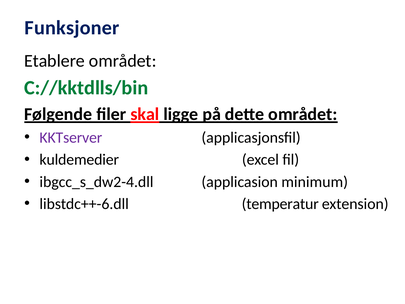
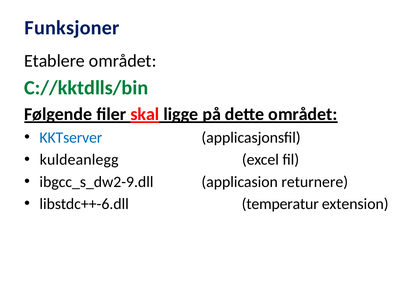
KKTserver colour: purple -> blue
kuldemedier: kuldemedier -> kuldeanlegg
ibgcc_s_dw2-4.dll: ibgcc_s_dw2-4.dll -> ibgcc_s_dw2-9.dll
minimum: minimum -> returnere
